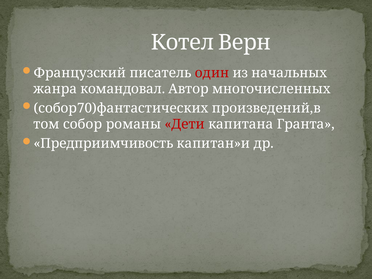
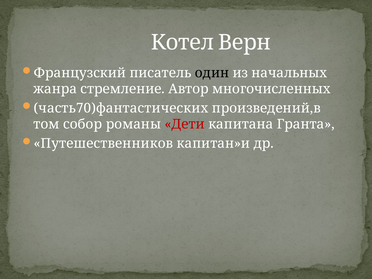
один colour: red -> black
командовал: командовал -> стремление
собор70)фантастических: собор70)фантастических -> часть70)фантастических
Предприимчивость: Предприимчивость -> Путешественников
